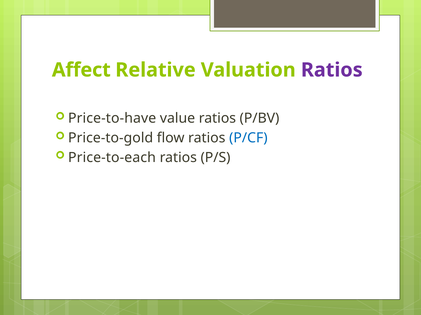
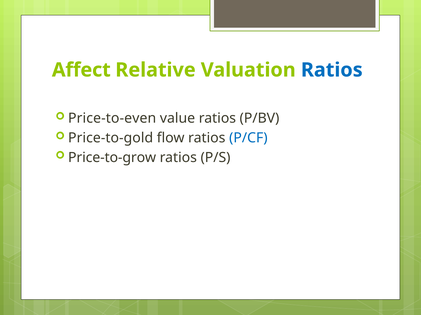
Ratios at (332, 70) colour: purple -> blue
Price-to-have: Price-to-have -> Price-to-even
Price-to-each: Price-to-each -> Price-to-grow
